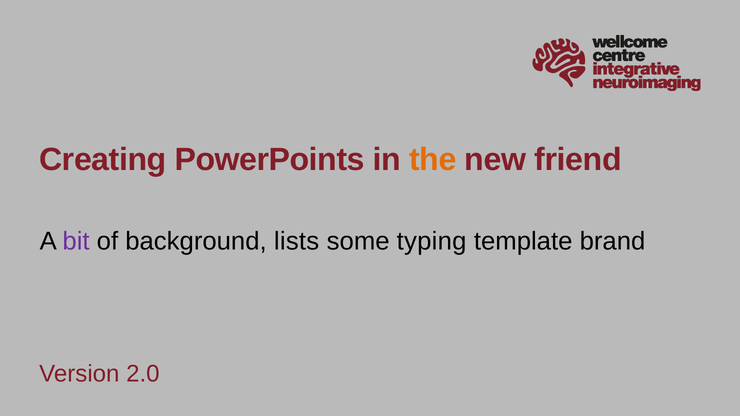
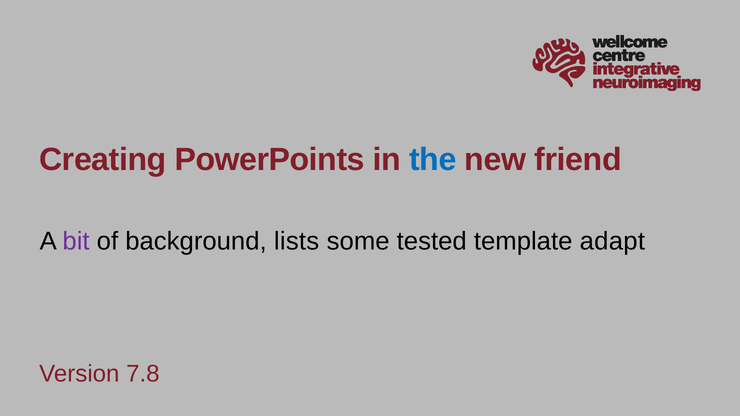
the colour: orange -> blue
typing: typing -> tested
brand: brand -> adapt
2.0: 2.0 -> 7.8
